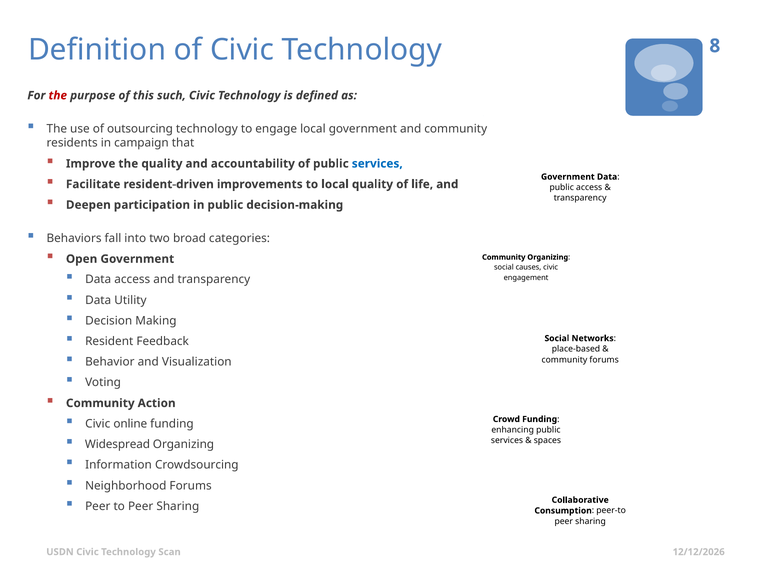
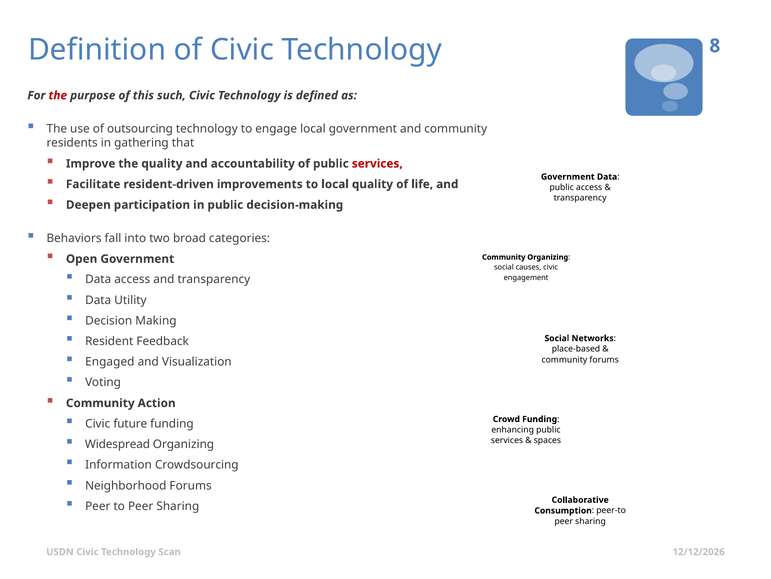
campaign: campaign -> gathering
services at (377, 163) colour: blue -> red
Behavior: Behavior -> Engaged
online: online -> future
